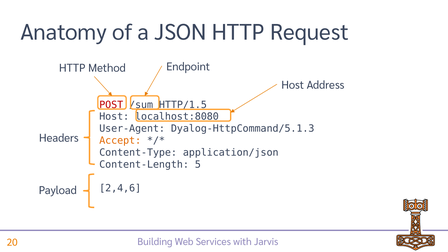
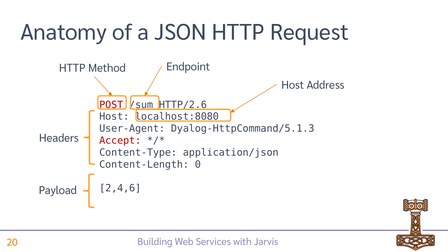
HTTP/1.5: HTTP/1.5 -> HTTP/2.6
Accept colour: orange -> red
5: 5 -> 0
